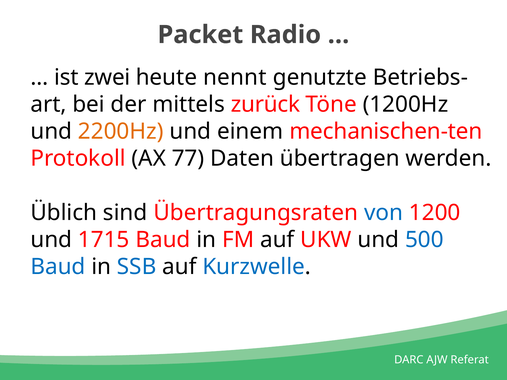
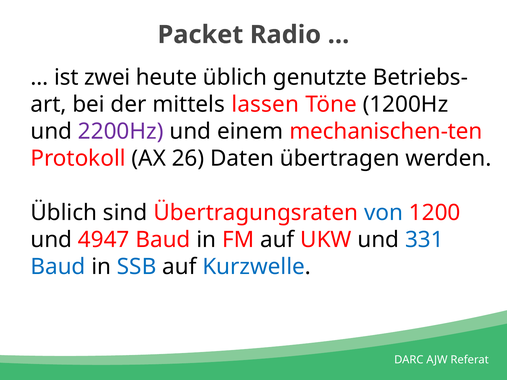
heute nennt: nennt -> üblich
zurück: zurück -> lassen
2200Hz colour: orange -> purple
77: 77 -> 26
1715: 1715 -> 4947
500: 500 -> 331
